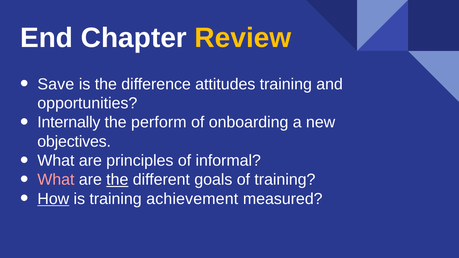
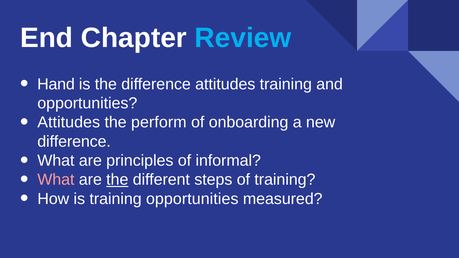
Review colour: yellow -> light blue
Save: Save -> Hand
Internally at (69, 122): Internally -> Attitudes
objectives at (74, 142): objectives -> difference
goals: goals -> steps
How underline: present -> none
training achievement: achievement -> opportunities
